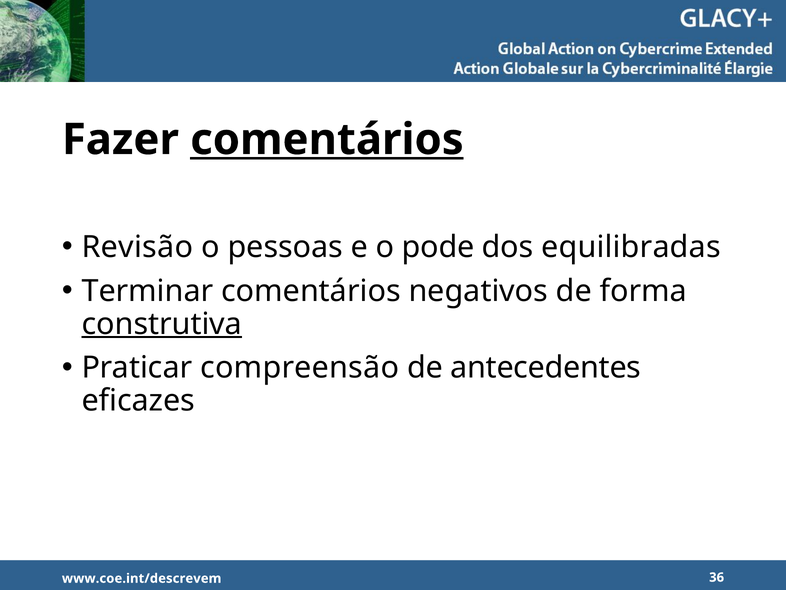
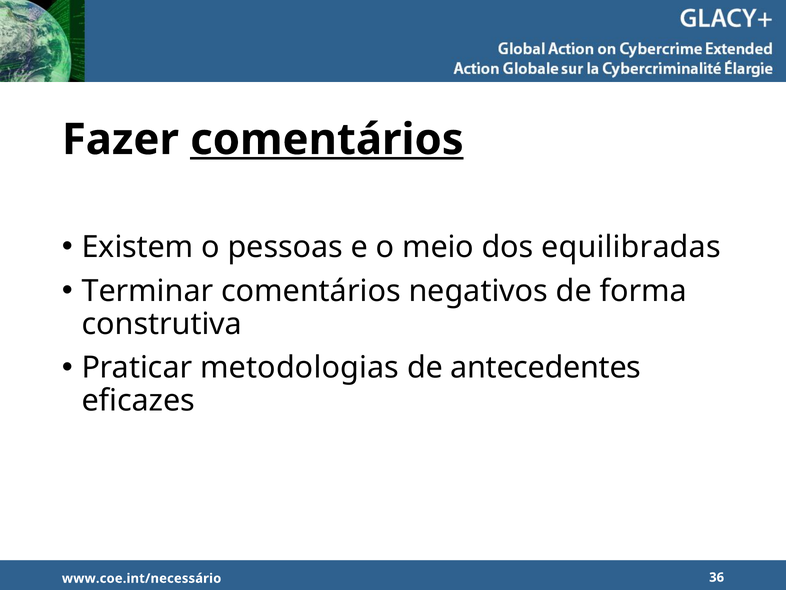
Revisão: Revisão -> Existem
pode: pode -> meio
construtiva underline: present -> none
compreensão: compreensão -> metodologias
www.coe.int/descrevem: www.coe.int/descrevem -> www.coe.int/necessário
